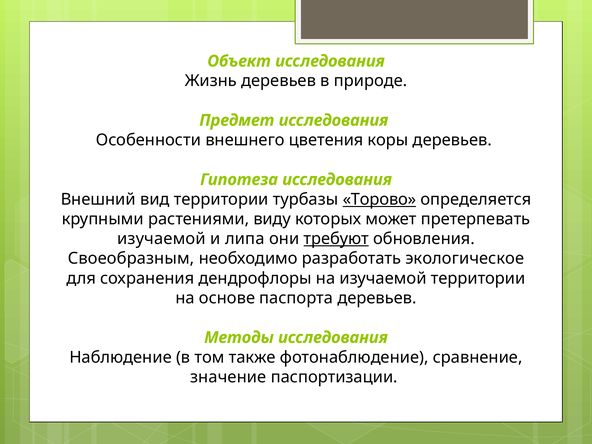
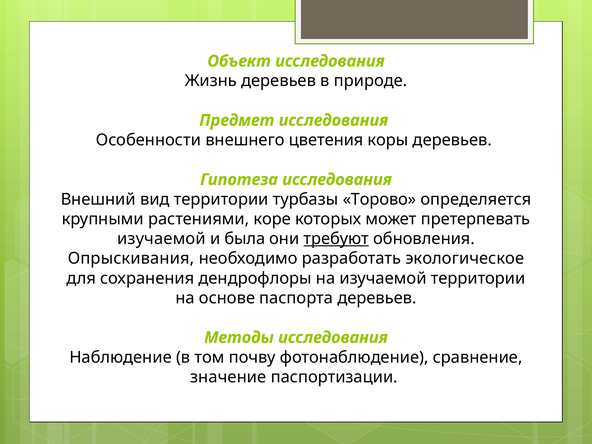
Торово underline: present -> none
виду: виду -> коре
липа: липа -> была
Своеобразным: Своеобразным -> Опрыскивания
также: также -> почву
